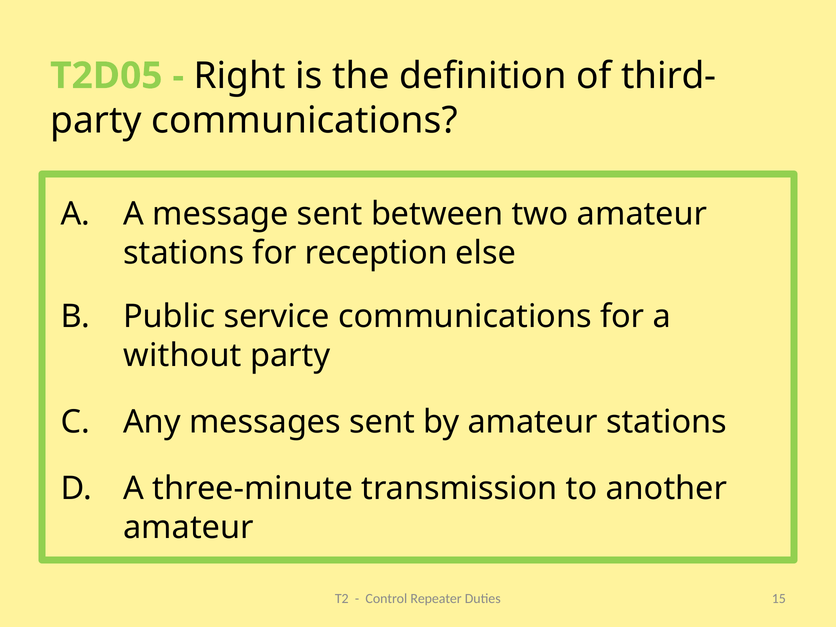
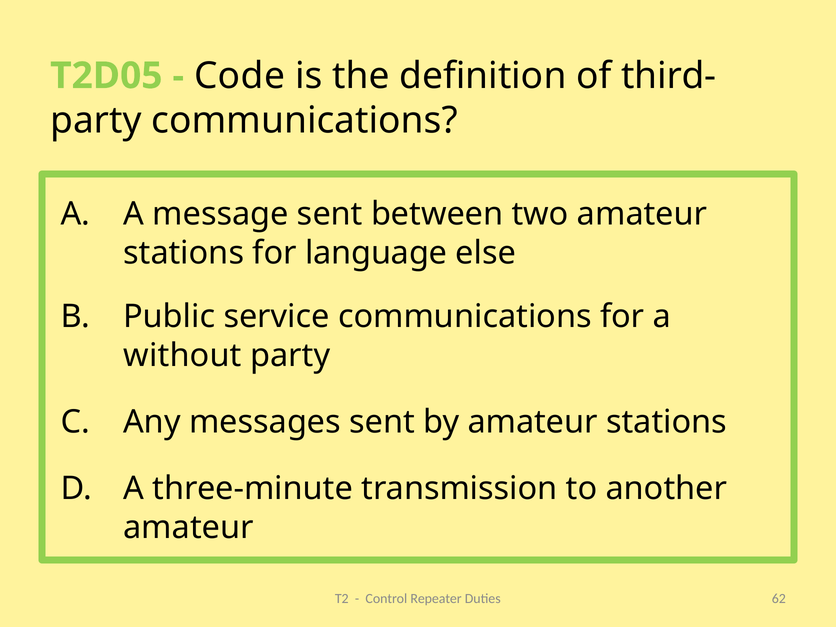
Right: Right -> Code
reception: reception -> language
15: 15 -> 62
